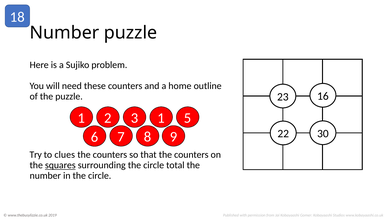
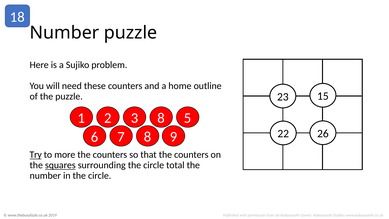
16: 16 -> 15
1 1: 1 -> 8
30: 30 -> 26
Try underline: none -> present
clues: clues -> more
